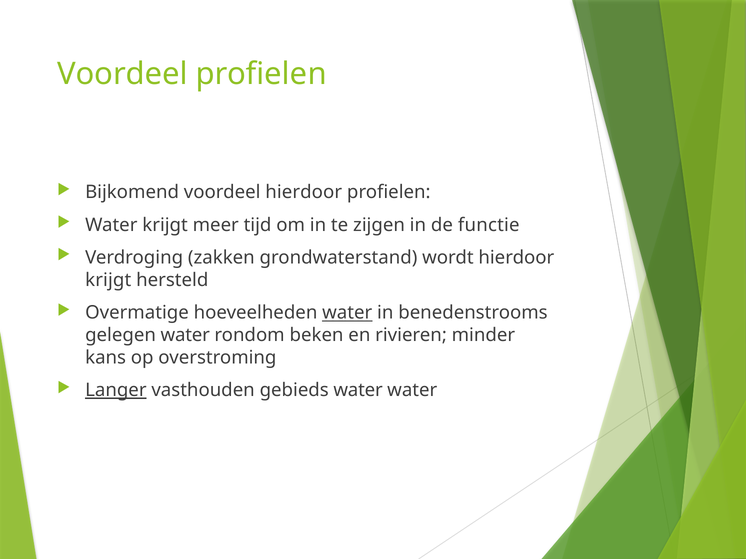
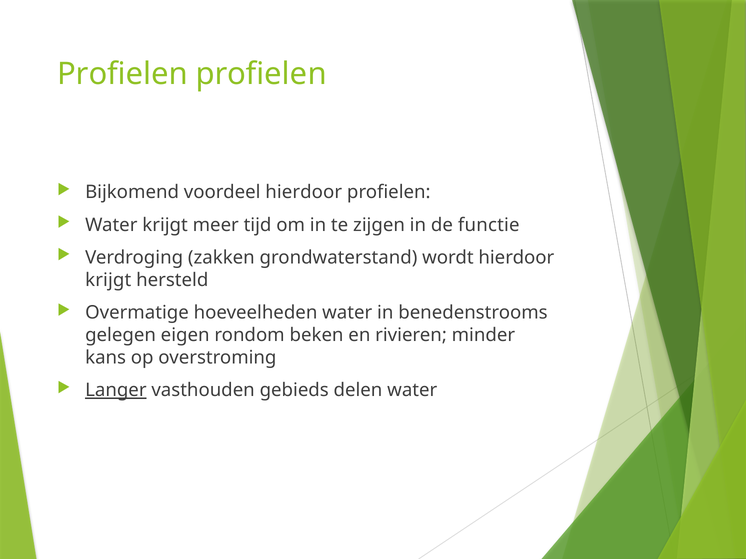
Voordeel at (122, 74): Voordeel -> Profielen
water at (347, 313) underline: present -> none
gelegen water: water -> eigen
gebieds water: water -> delen
